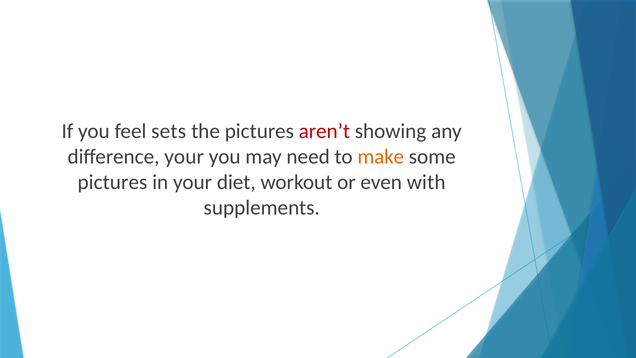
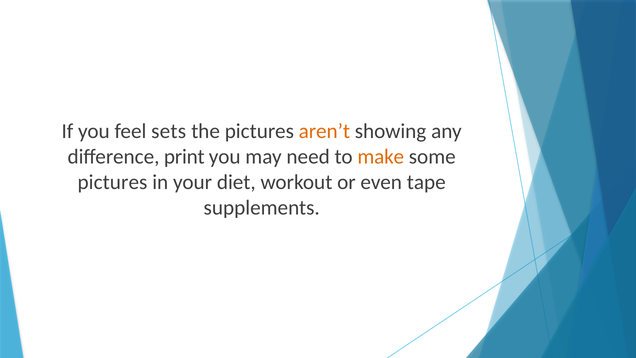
aren’t colour: red -> orange
difference your: your -> print
with: with -> tape
